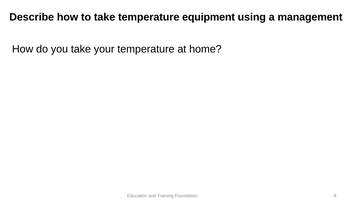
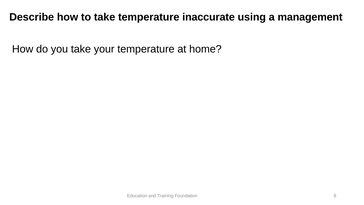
equipment: equipment -> inaccurate
